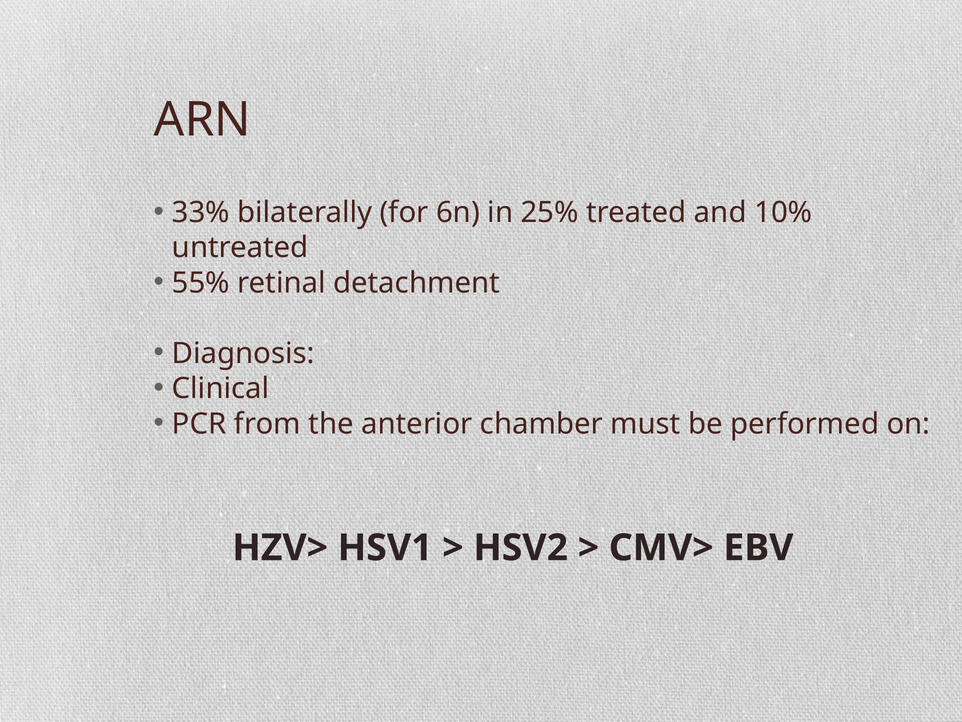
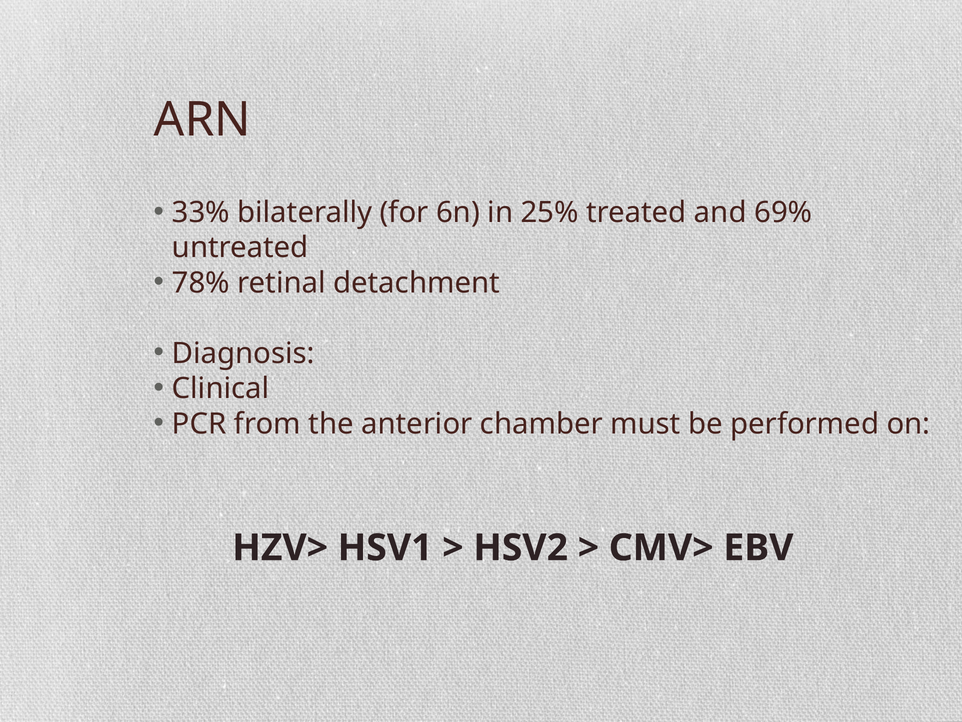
10%: 10% -> 69%
55%: 55% -> 78%
